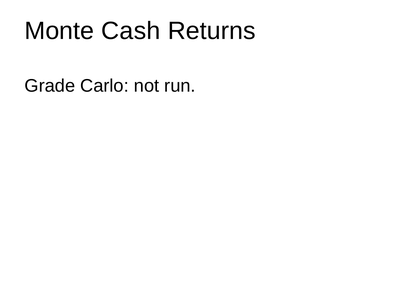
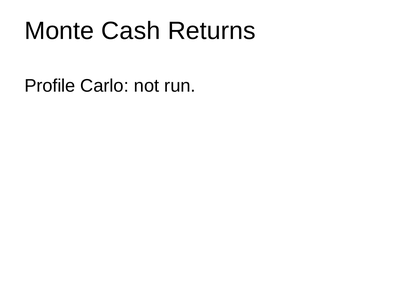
Grade: Grade -> Profile
